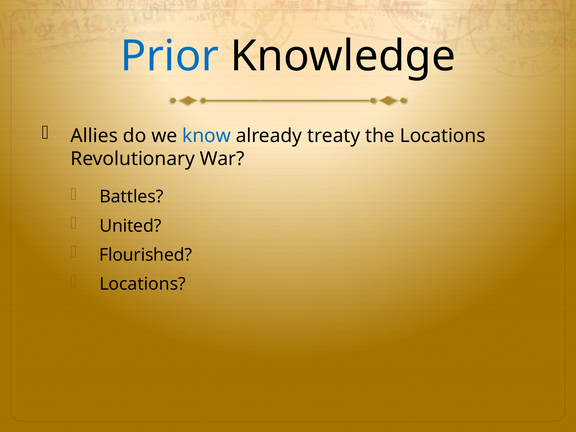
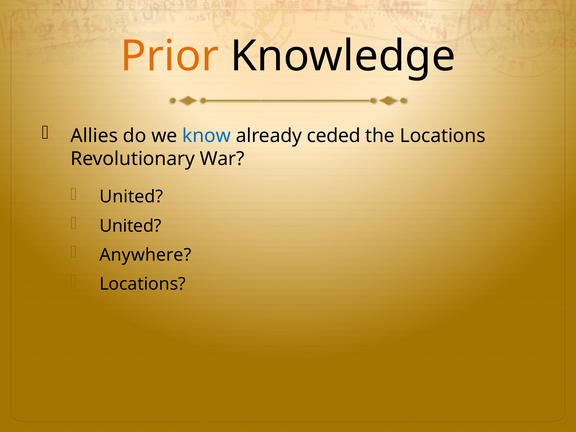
Prior colour: blue -> orange
treaty: treaty -> ceded
Battles at (131, 197): Battles -> United
Flourished: Flourished -> Anywhere
